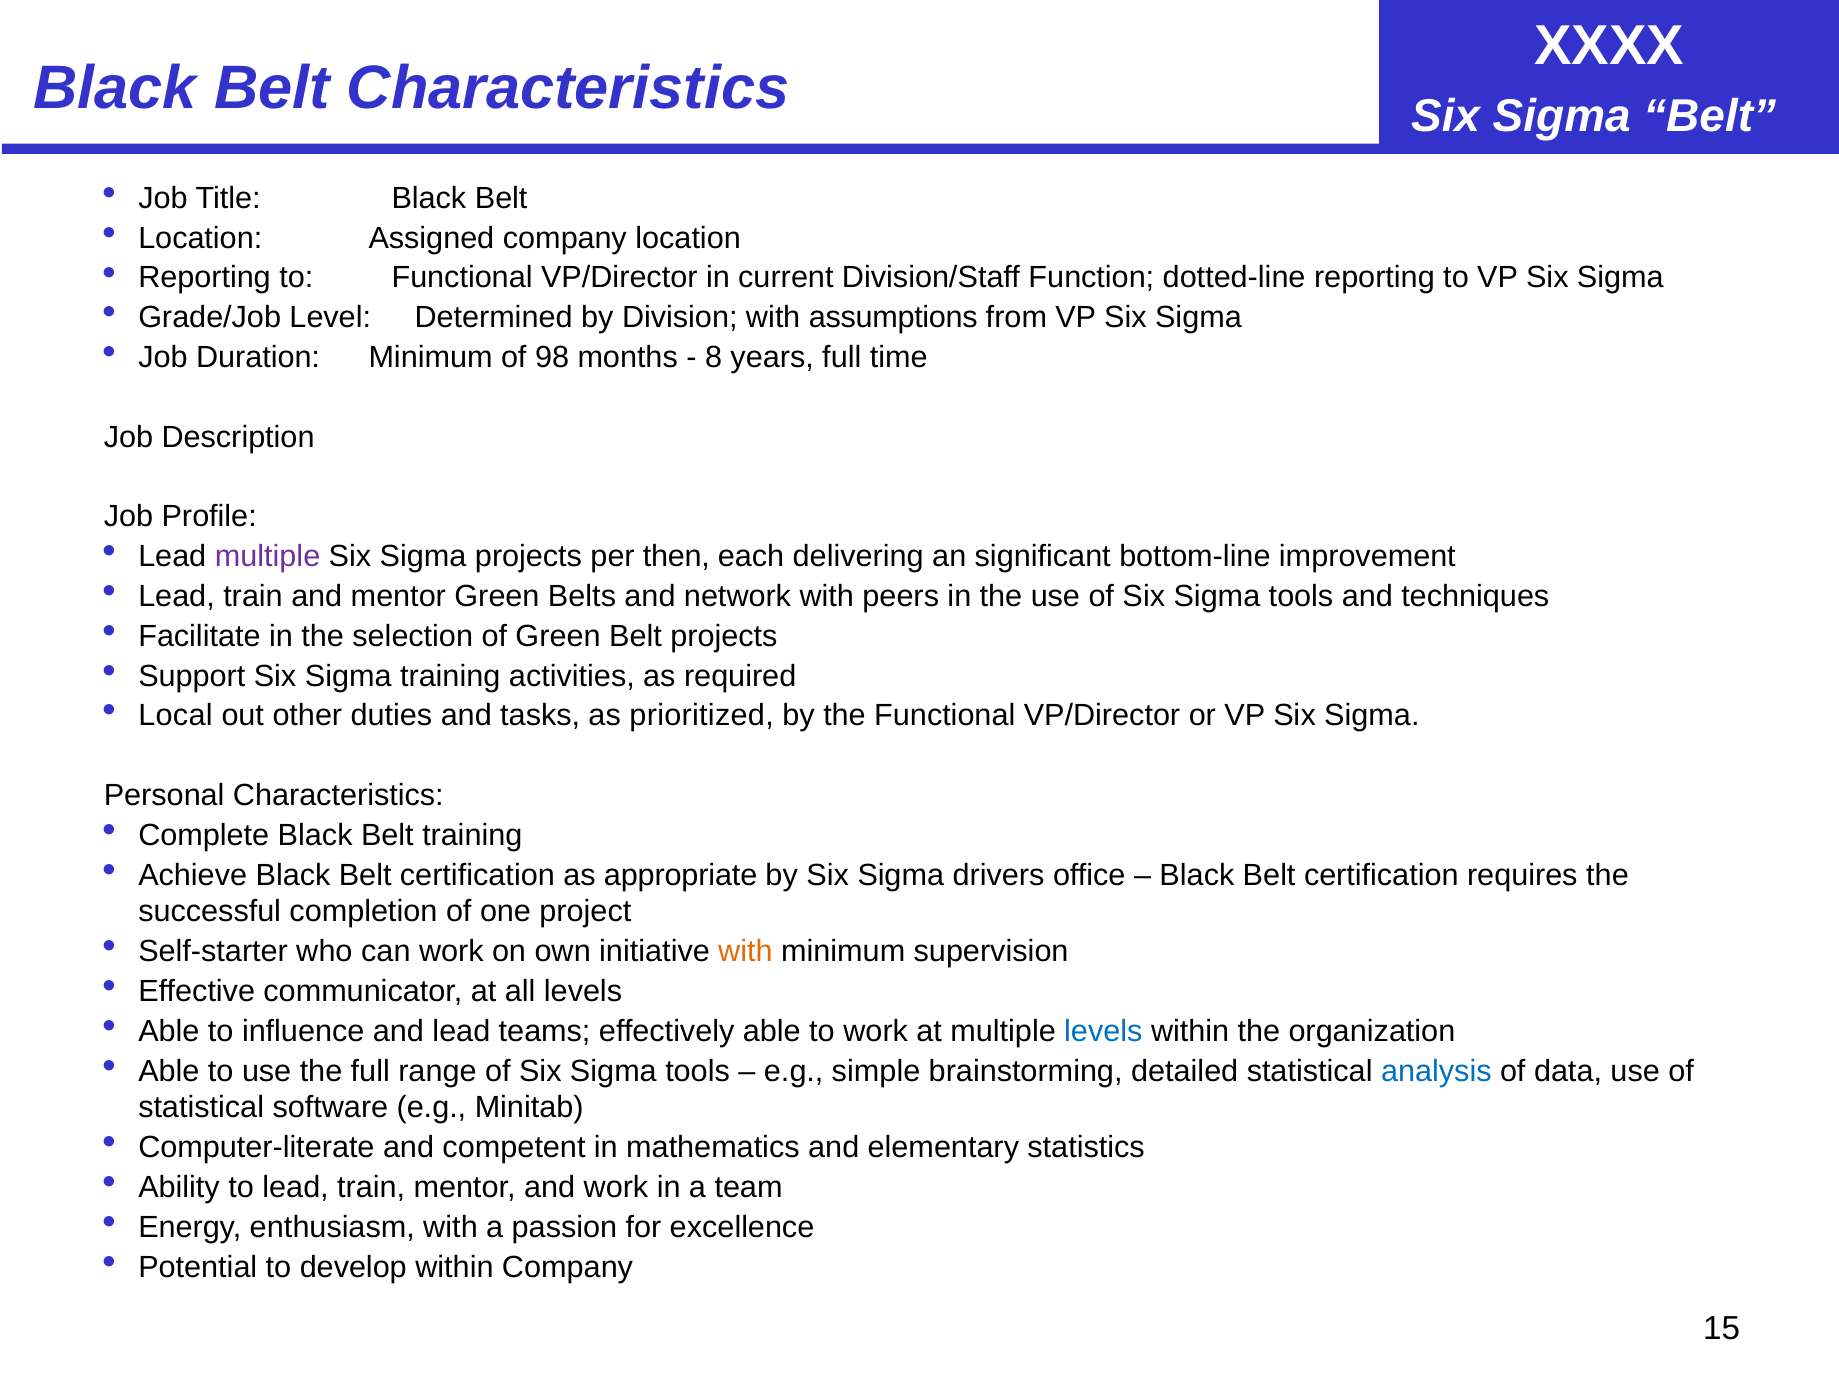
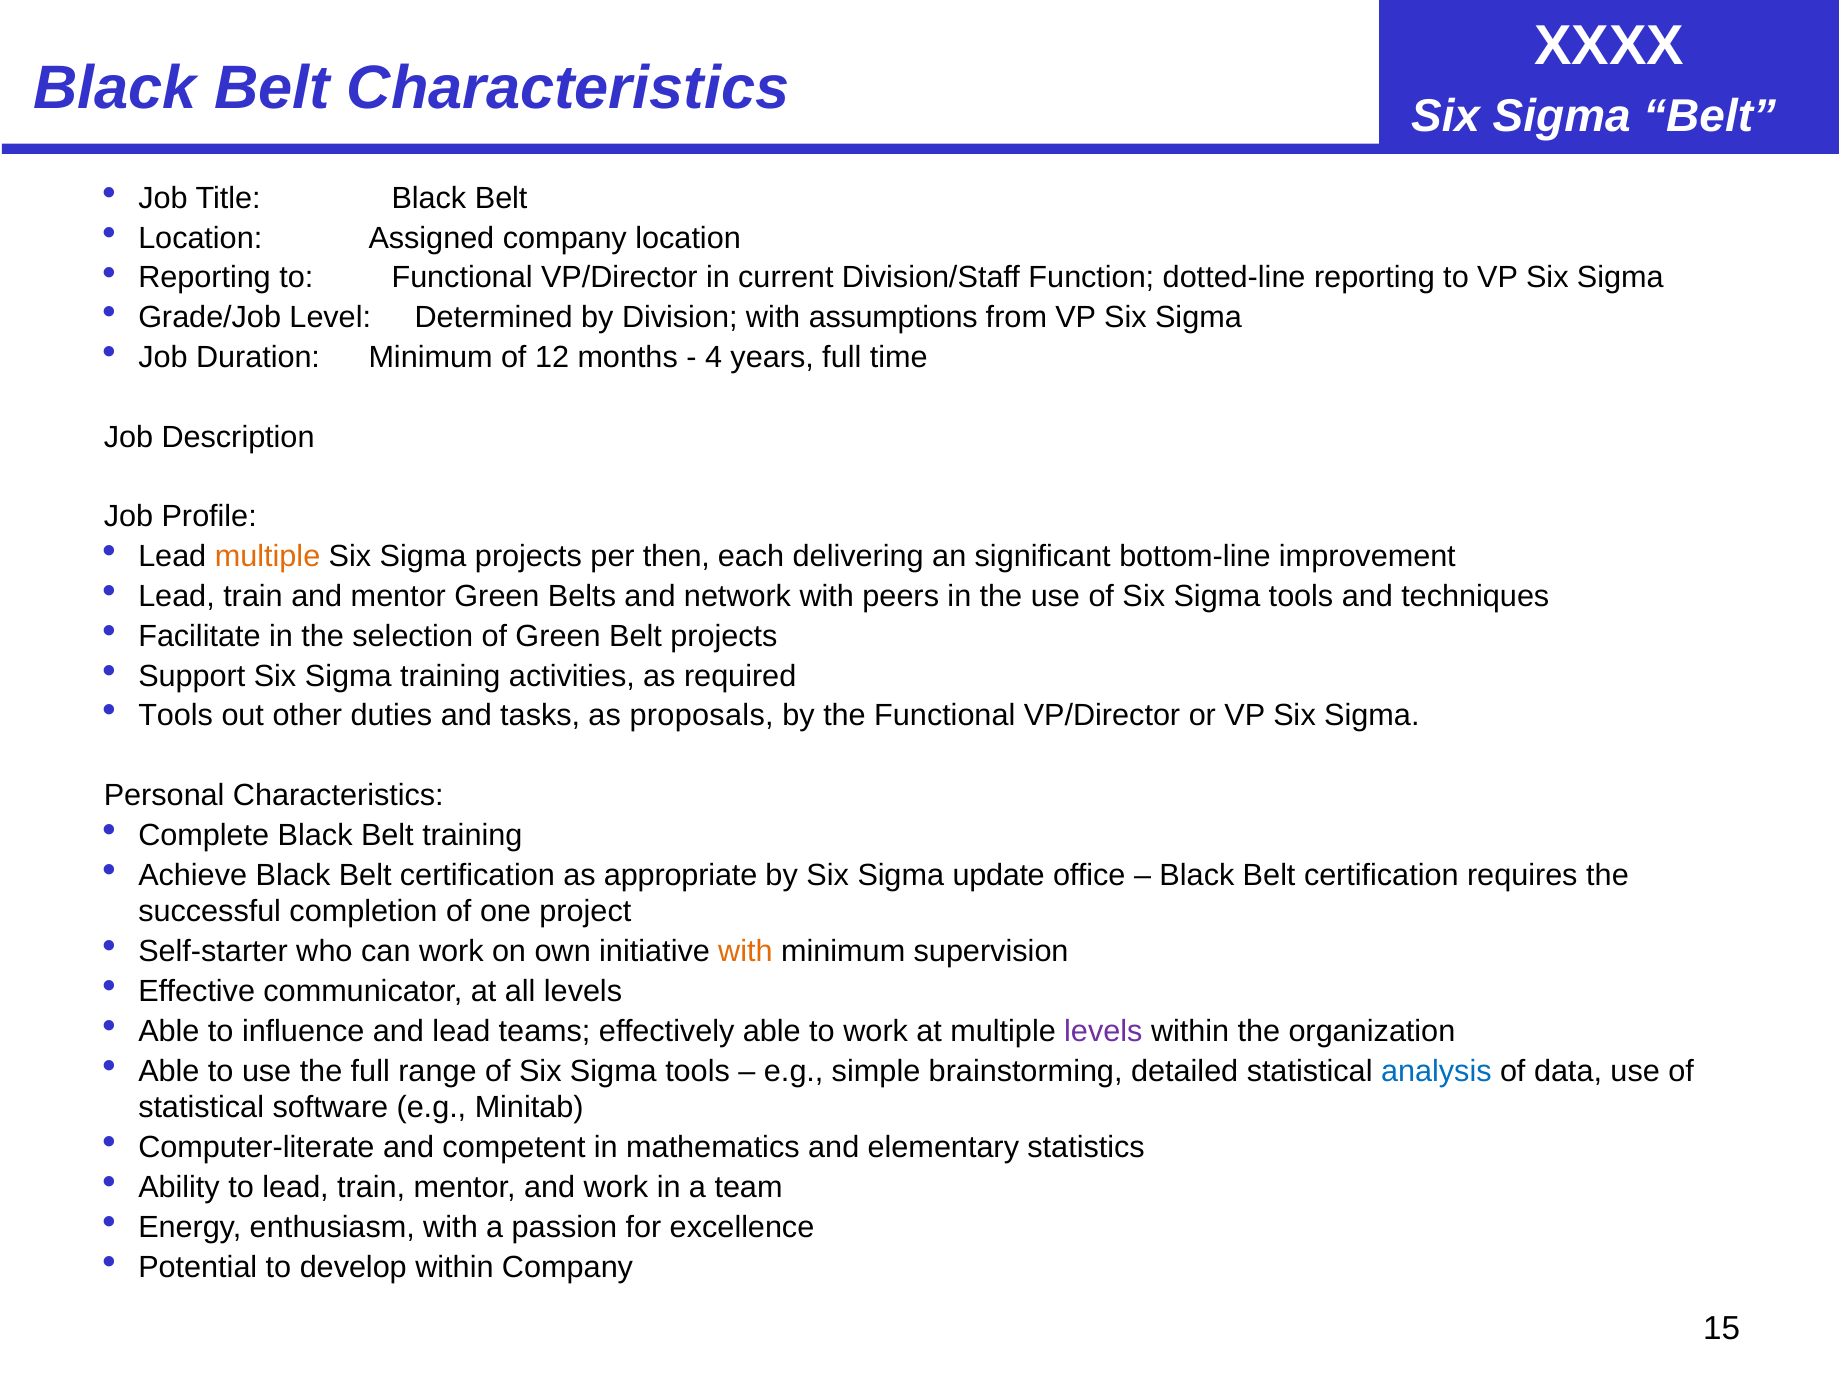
98: 98 -> 12
8: 8 -> 4
multiple at (268, 557) colour: purple -> orange
Local at (176, 716): Local -> Tools
prioritized: prioritized -> proposals
drivers: drivers -> update
levels at (1103, 1031) colour: blue -> purple
